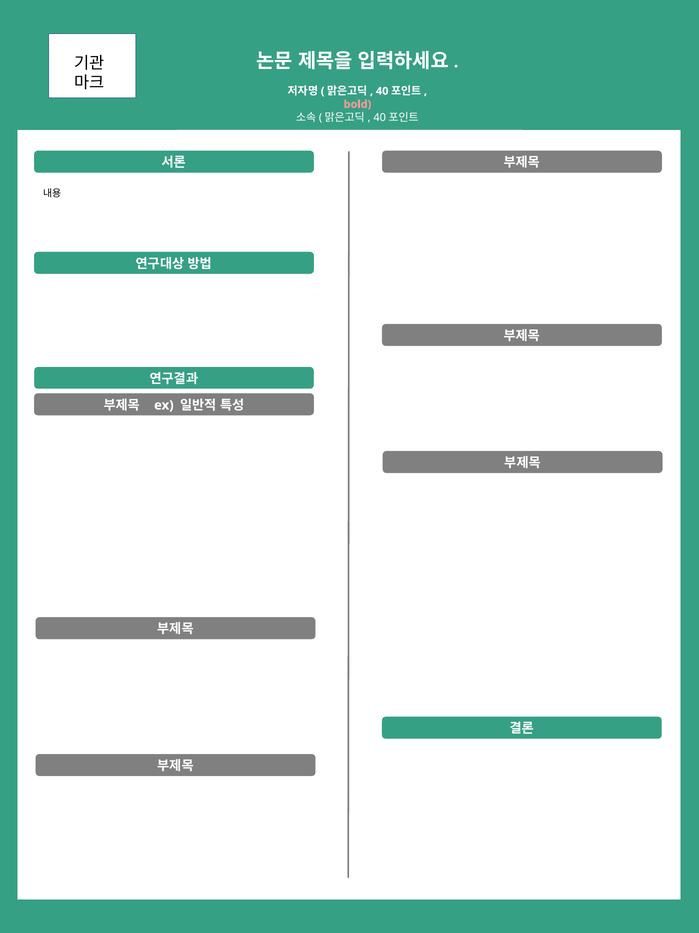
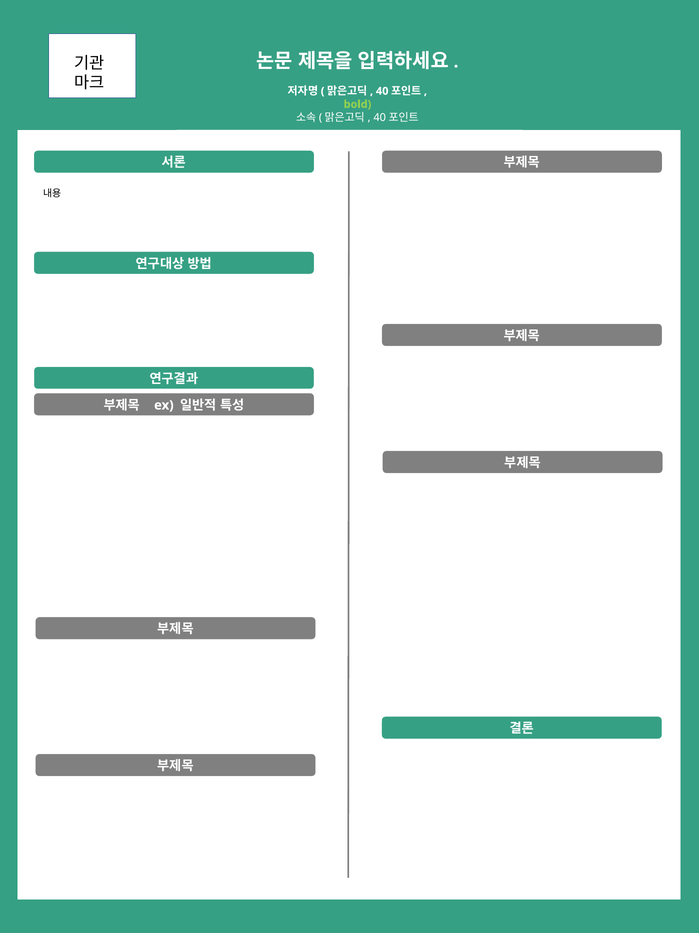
bold colour: pink -> light green
